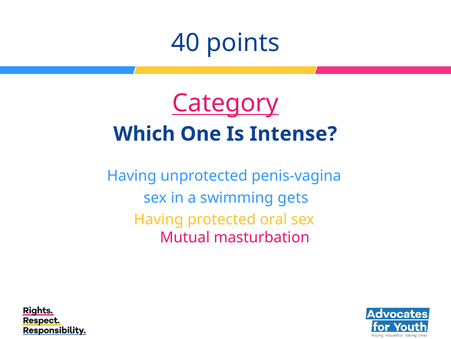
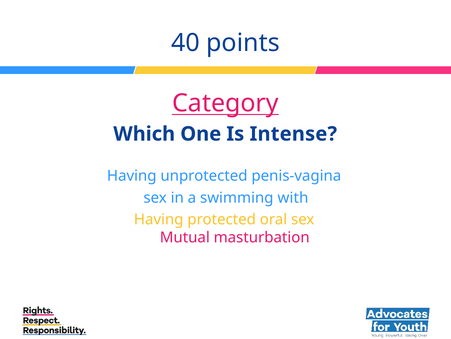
gets: gets -> with
